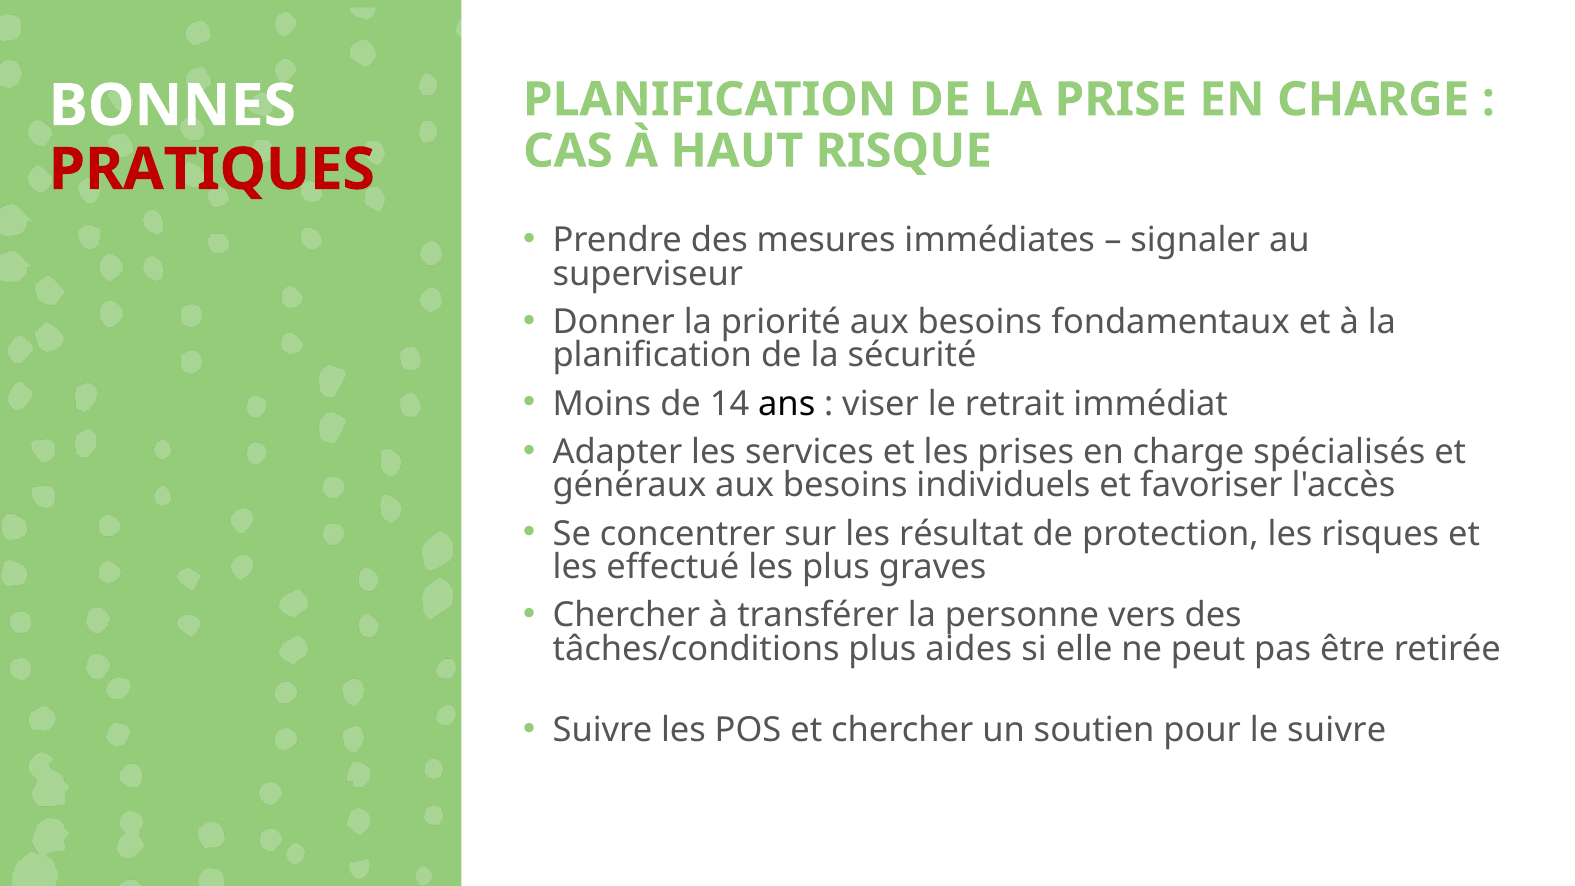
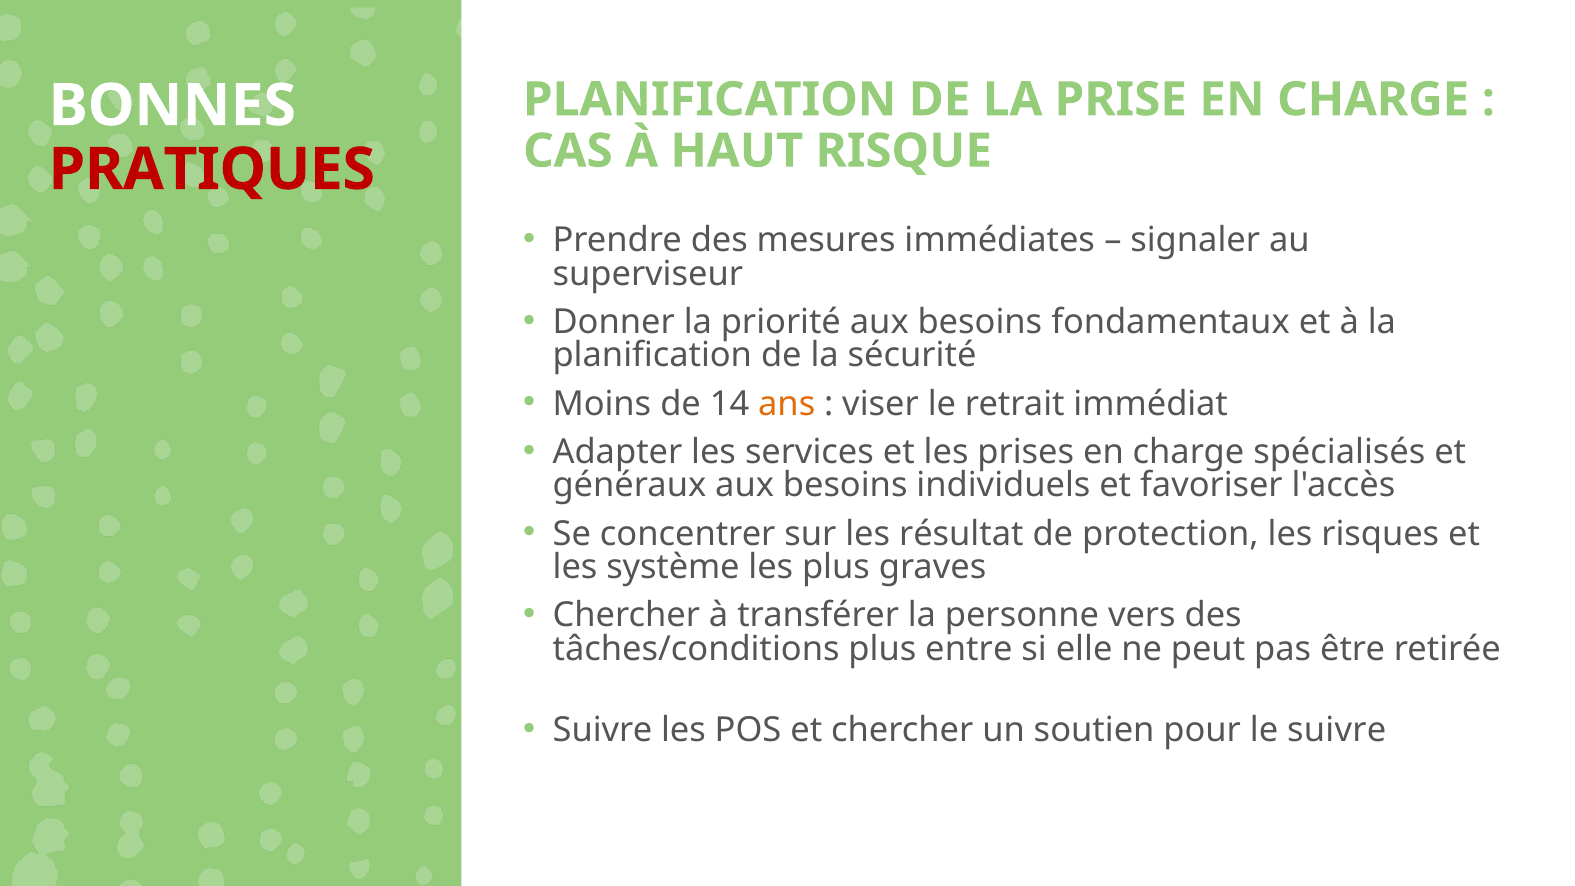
ans colour: black -> orange
effectué: effectué -> système
aides: aides -> entre
